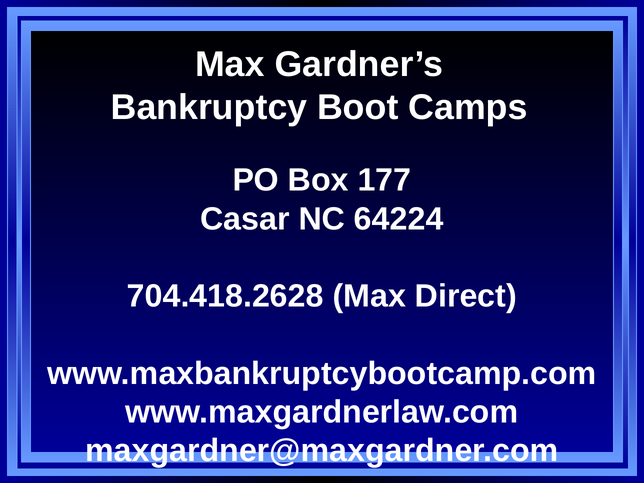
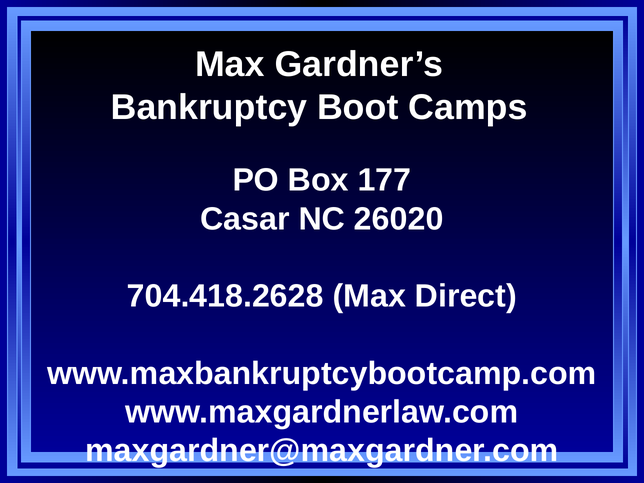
64224: 64224 -> 26020
